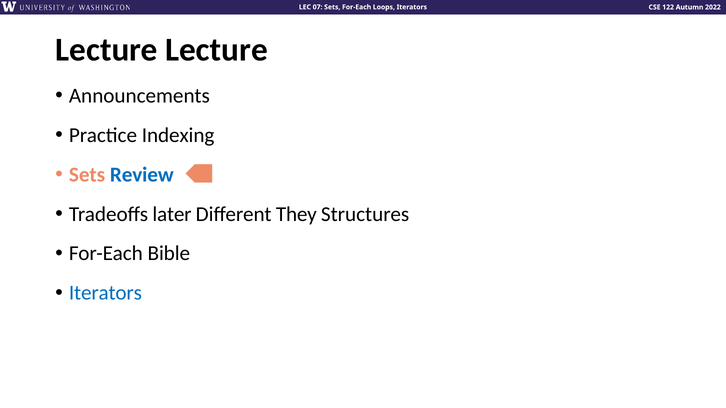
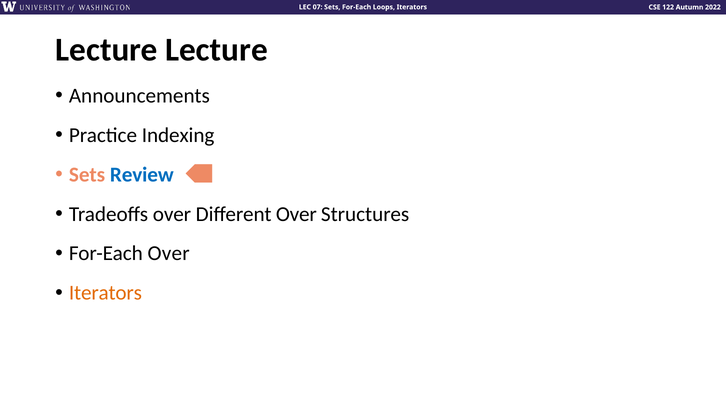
Tradeoffs later: later -> over
Different They: They -> Over
For-Each Bible: Bible -> Over
Iterators at (105, 293) colour: blue -> orange
